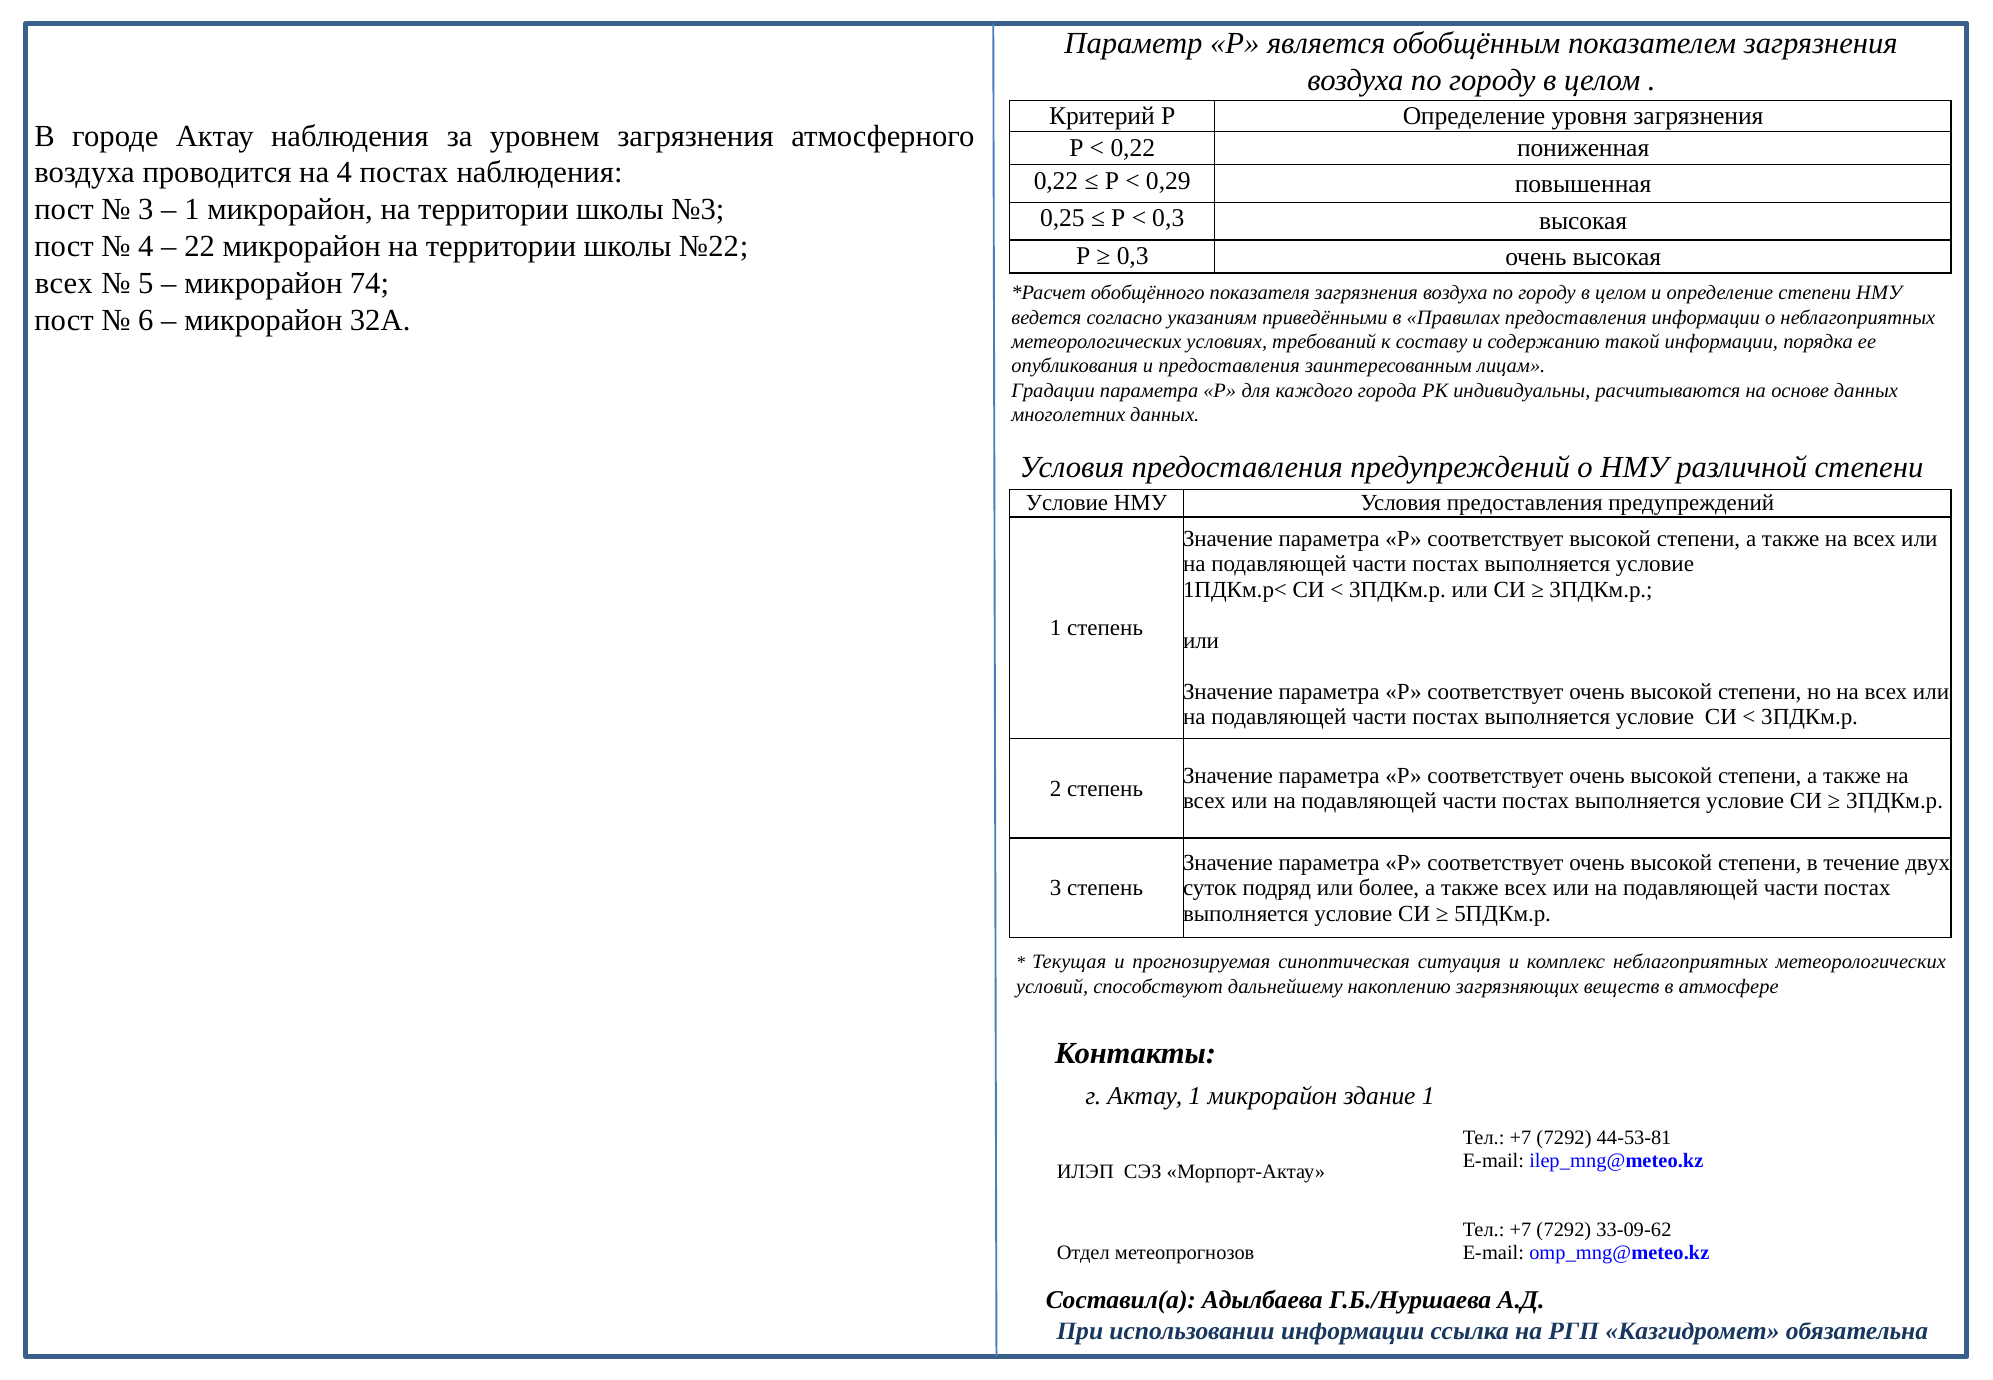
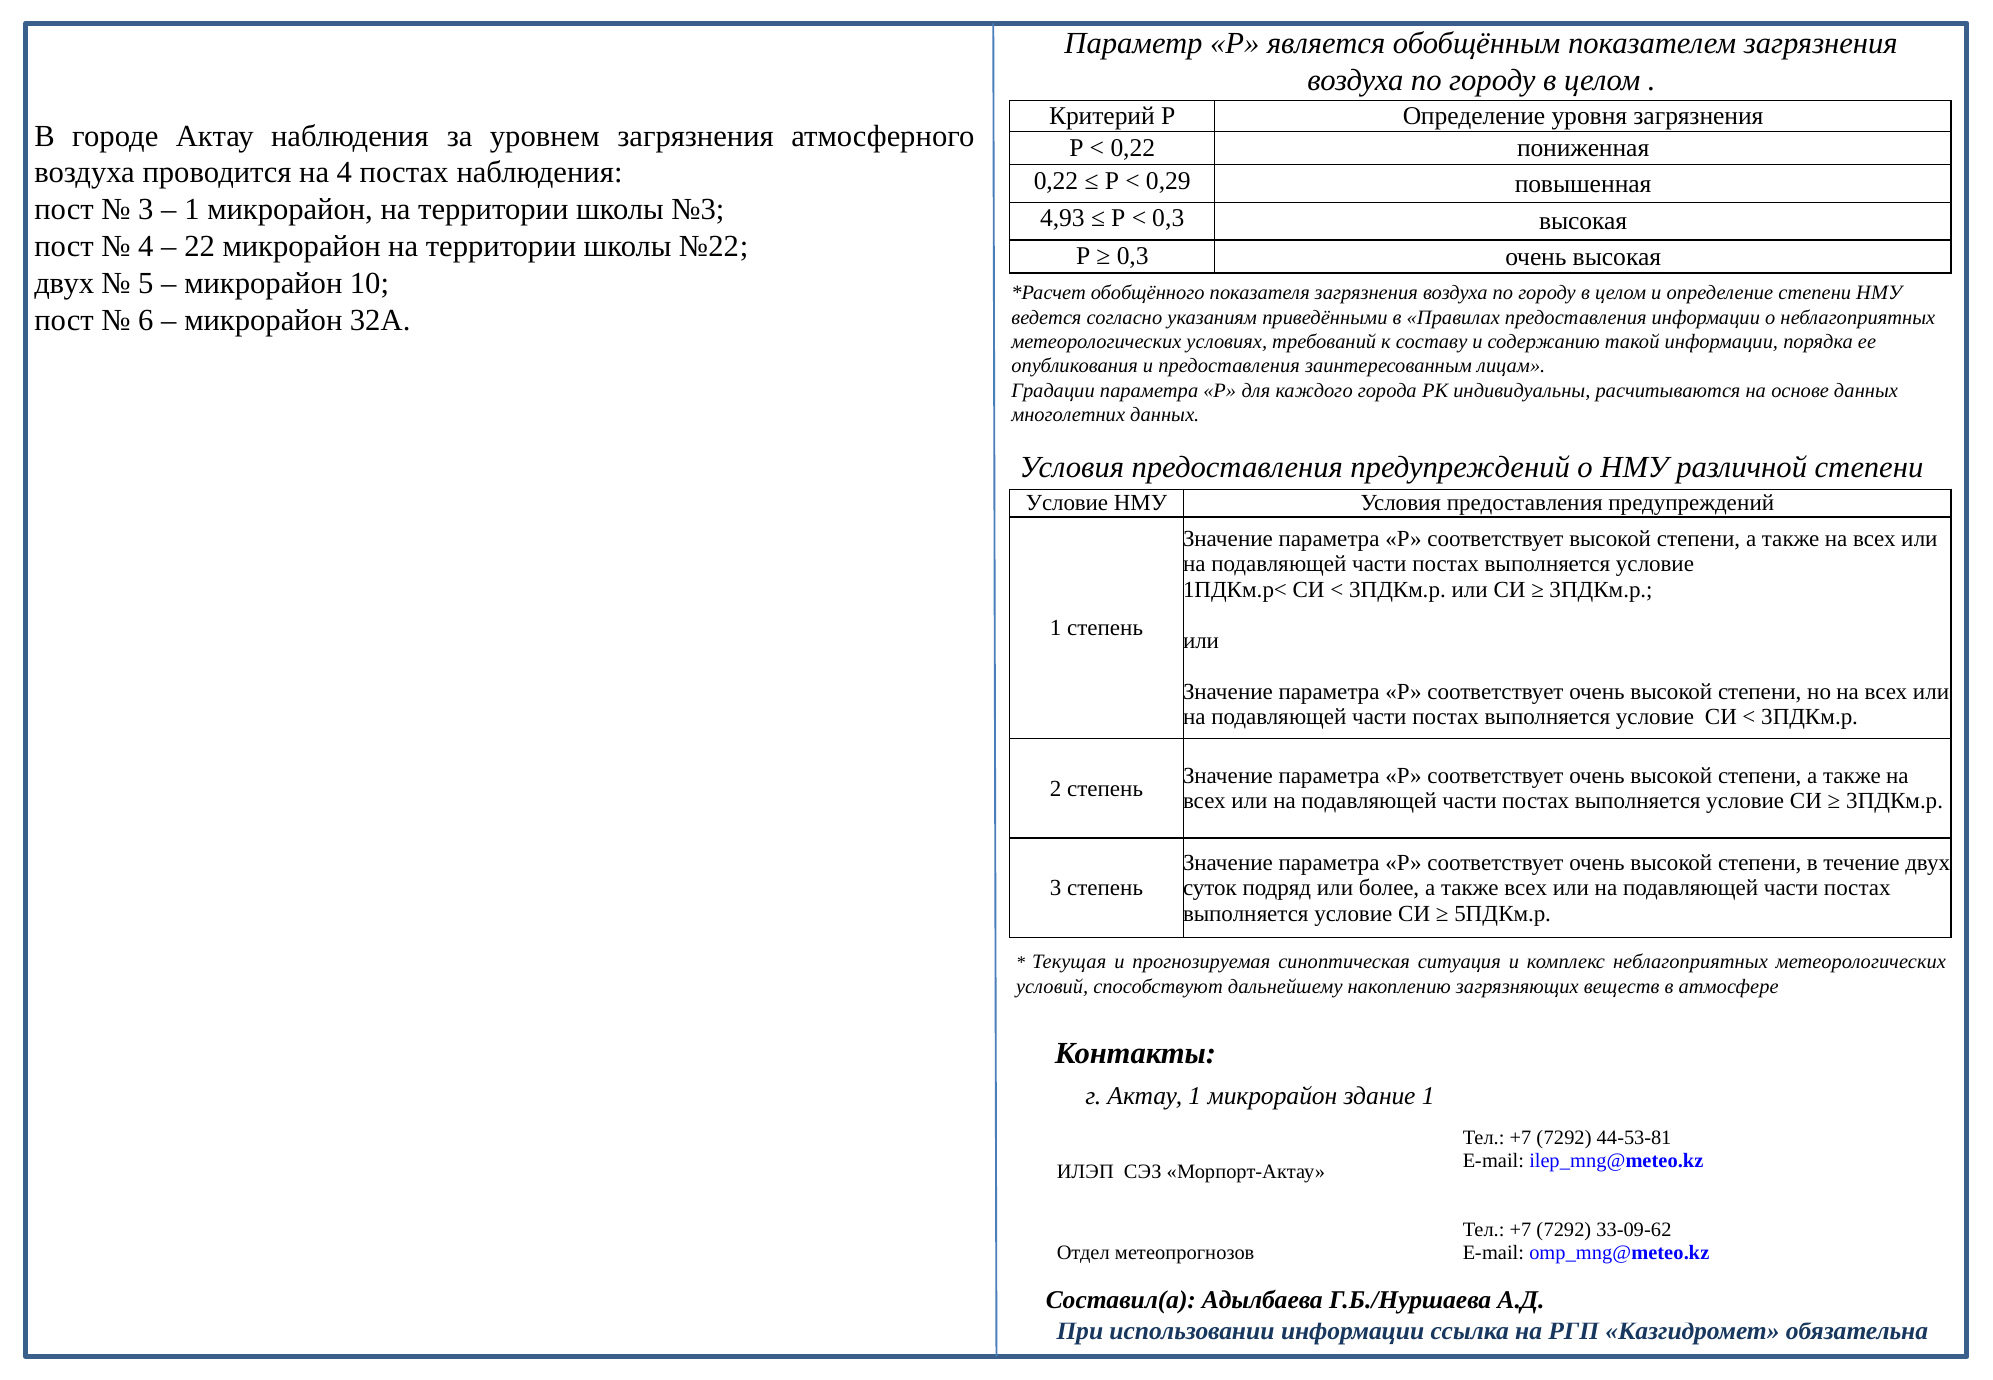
0,25: 0,25 -> 4,93
всех at (64, 283): всех -> двух
74: 74 -> 10
